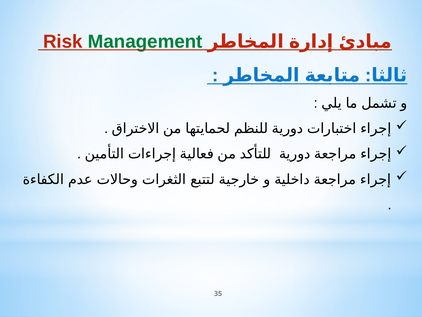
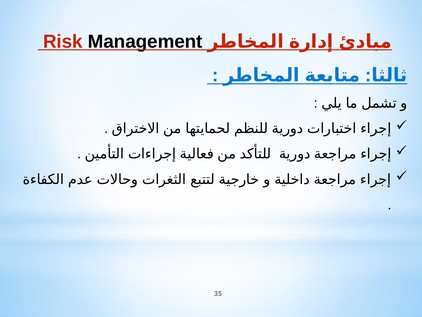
Management colour: green -> black
